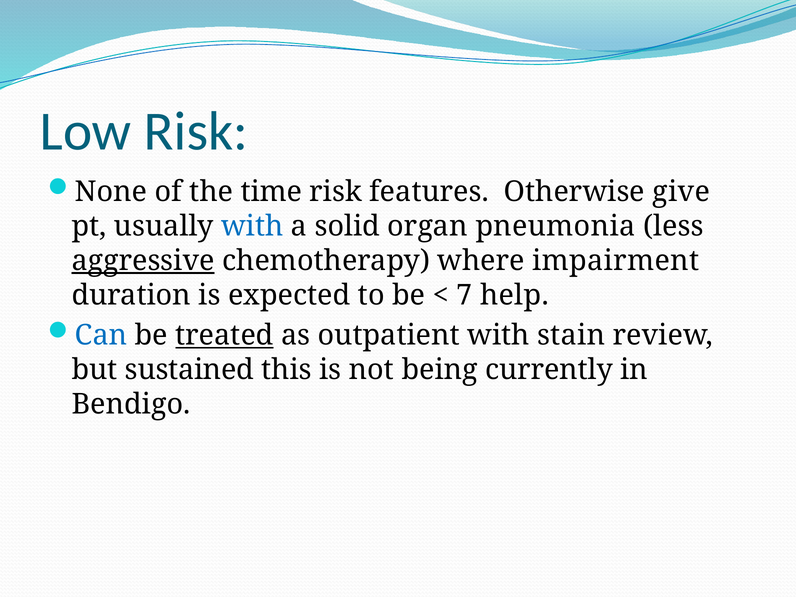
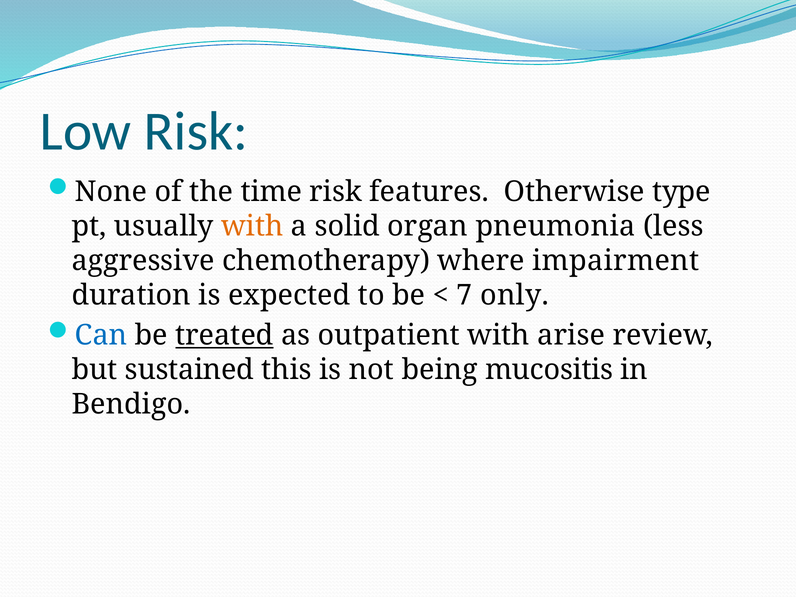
give: give -> type
with at (252, 226) colour: blue -> orange
aggressive underline: present -> none
help: help -> only
stain: stain -> arise
currently: currently -> mucositis
